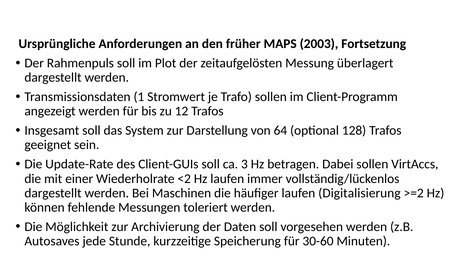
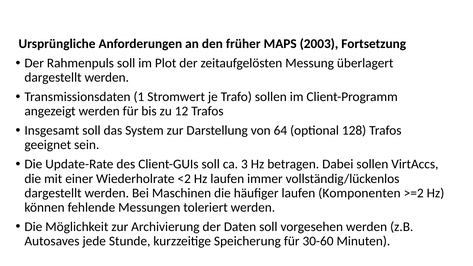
Digitalisierung: Digitalisierung -> Komponenten
